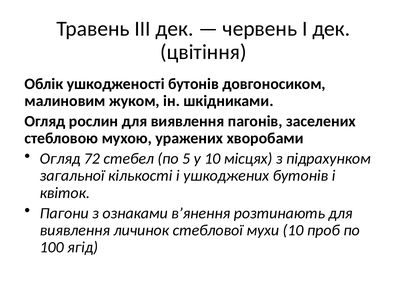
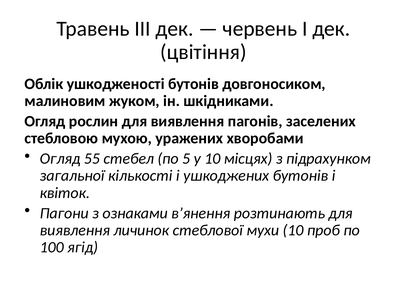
72: 72 -> 55
